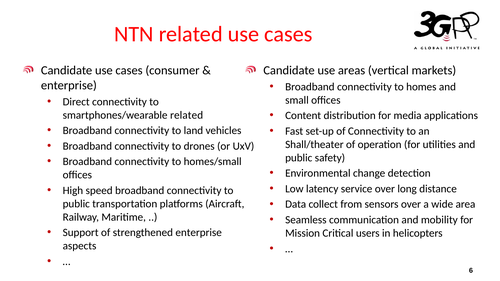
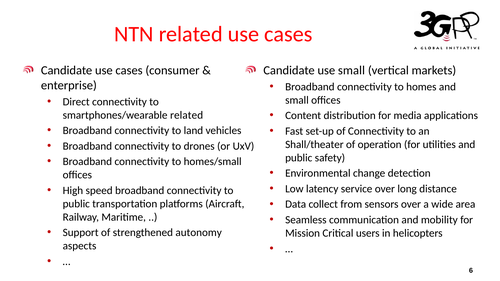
use areas: areas -> small
strengthened enterprise: enterprise -> autonomy
